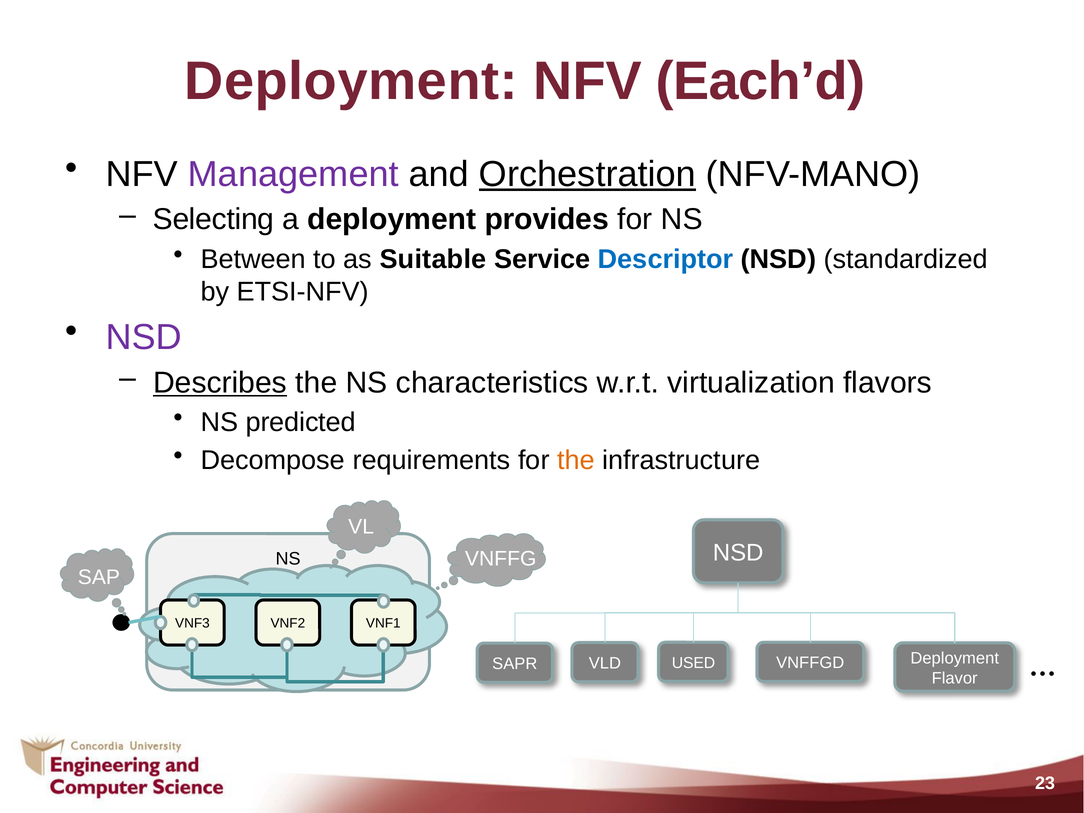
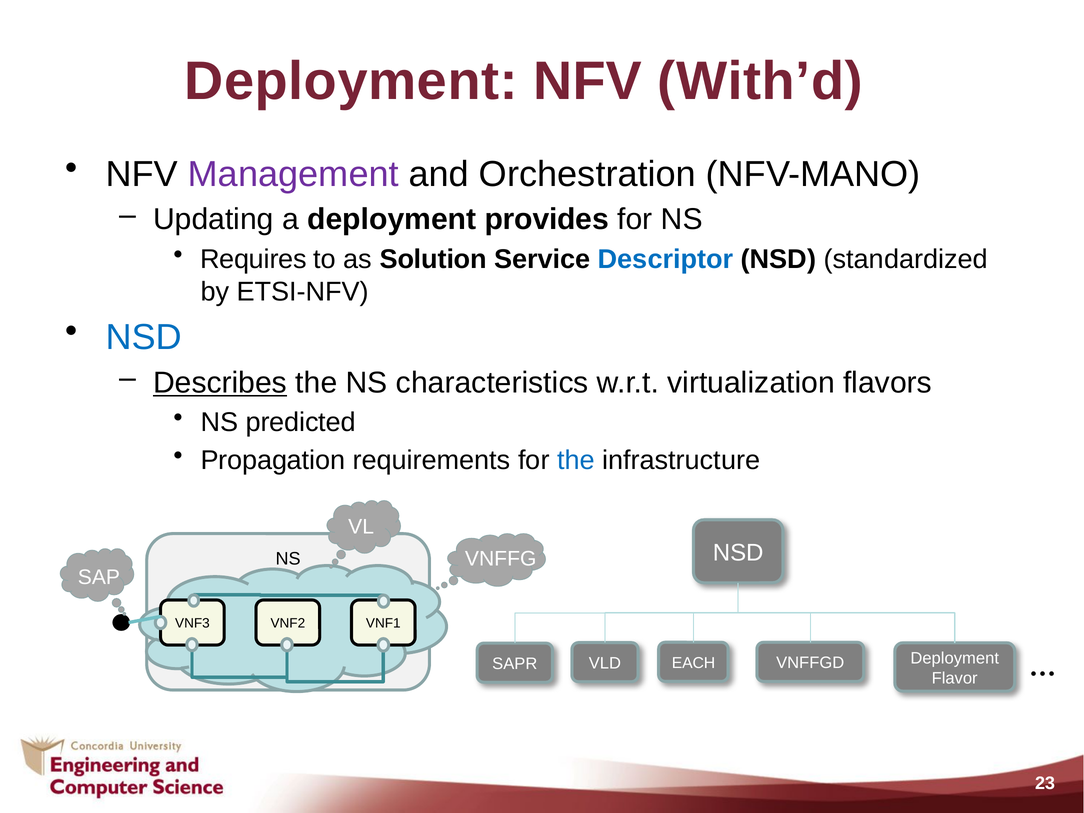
Each’d: Each’d -> With’d
Orchestration underline: present -> none
Selecting: Selecting -> Updating
Between: Between -> Requires
Suitable: Suitable -> Solution
NSD at (144, 337) colour: purple -> blue
Decompose: Decompose -> Propagation
the at (576, 460) colour: orange -> blue
USED: USED -> EACH
